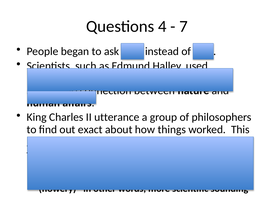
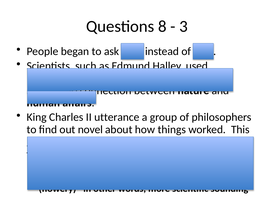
4: 4 -> 8
7: 7 -> 3
out exact: exact -> novel
